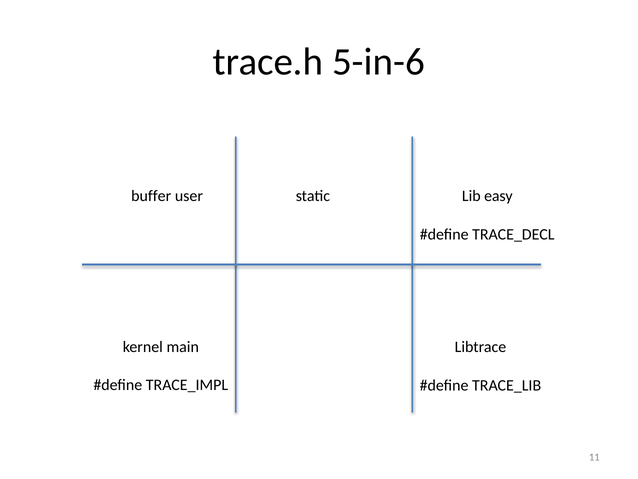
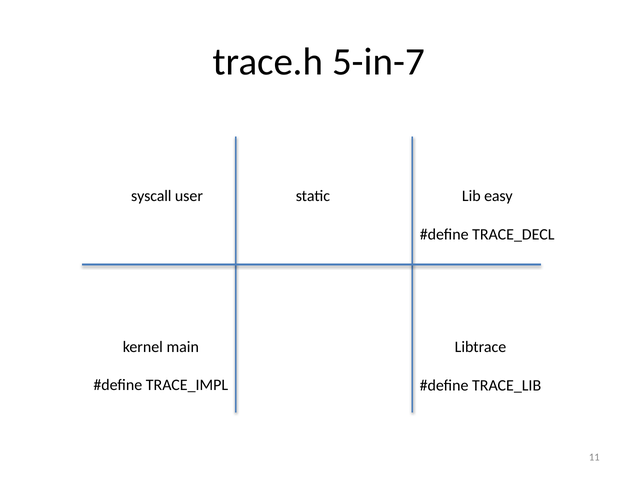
5-in-6: 5-in-6 -> 5-in-7
buffer: buffer -> syscall
